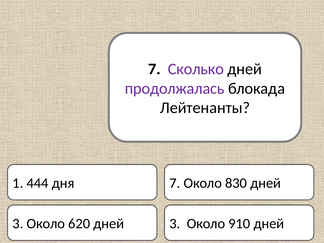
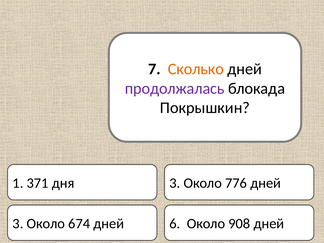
Сколько colour: purple -> orange
Лейтенанты: Лейтенанты -> Покрышкин
444: 444 -> 371
дня 7: 7 -> 3
830: 830 -> 776
620: 620 -> 674
3 at (175, 224): 3 -> 6
910: 910 -> 908
